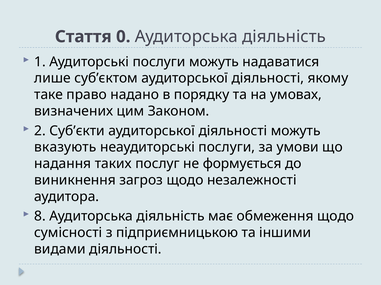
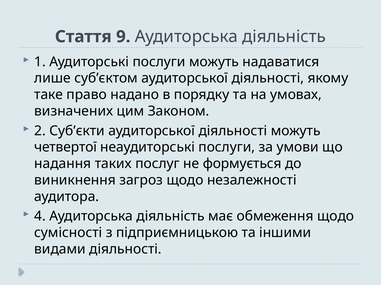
0: 0 -> 9
вказують: вказують -> четвертої
8: 8 -> 4
